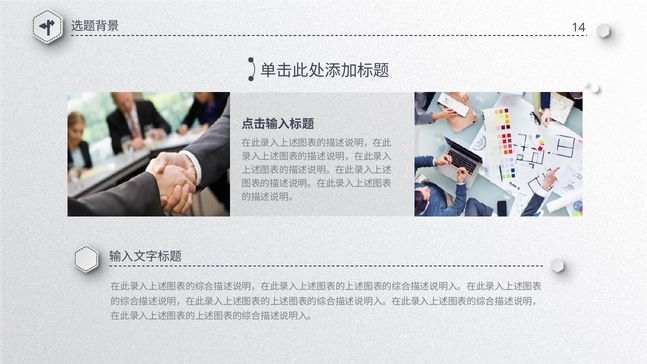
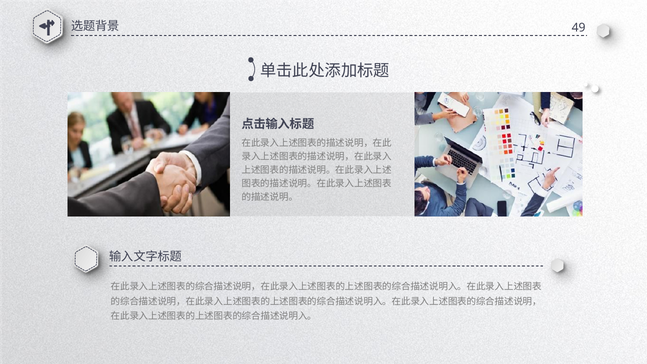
14: 14 -> 49
